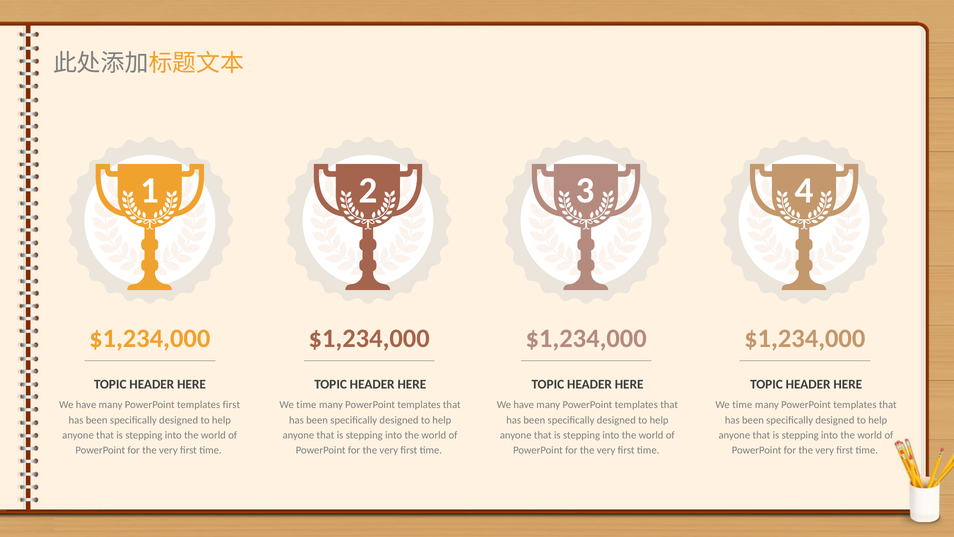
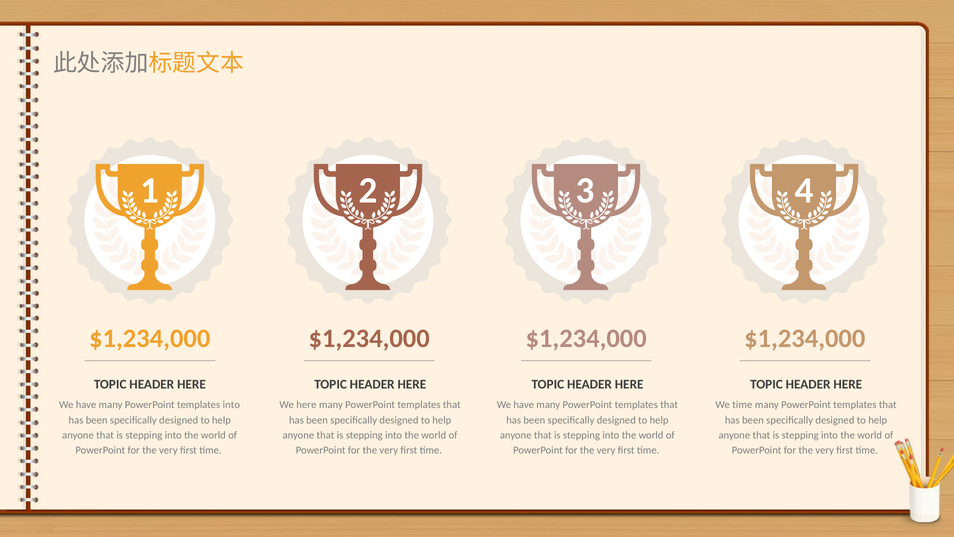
templates first: first -> into
time at (306, 405): time -> here
